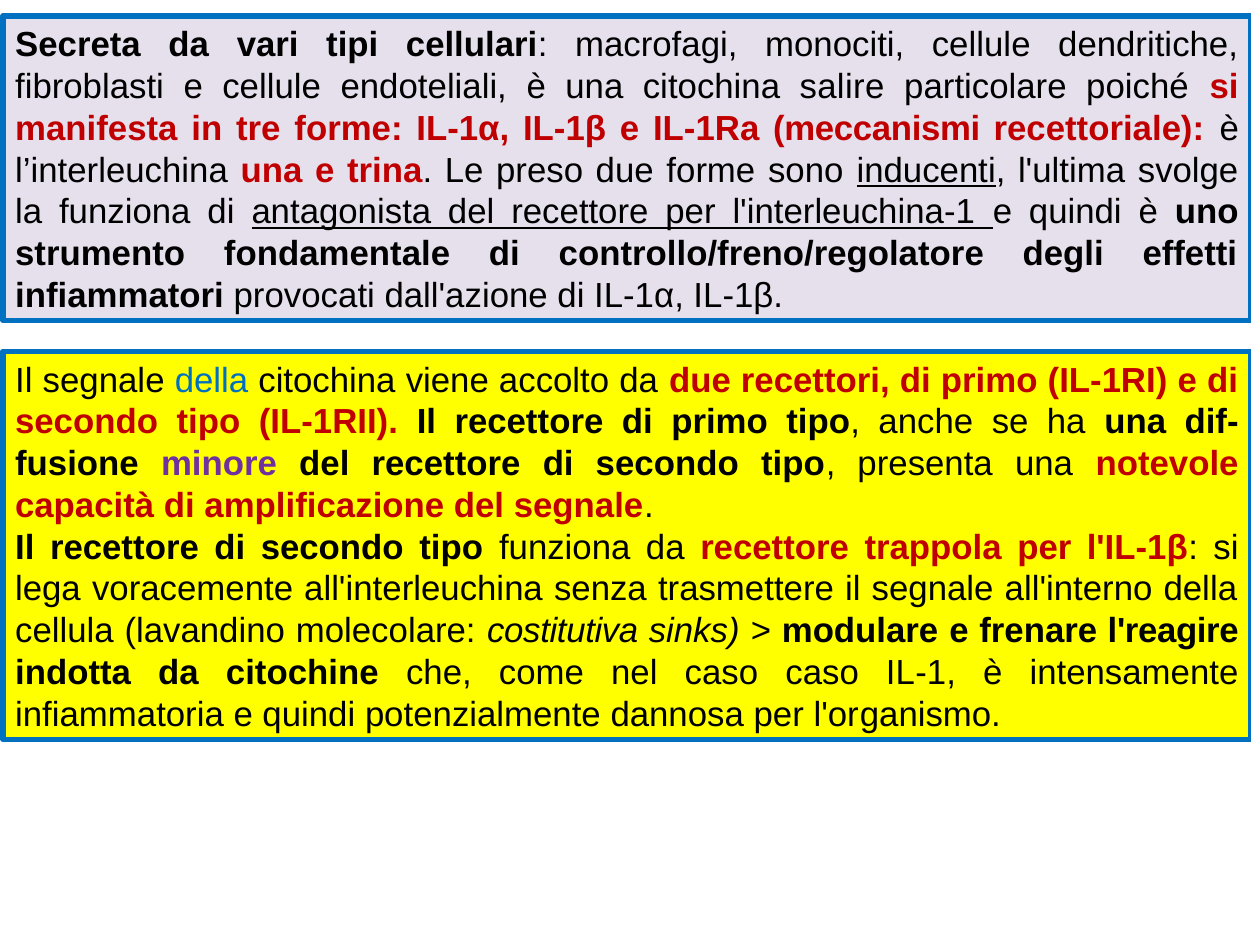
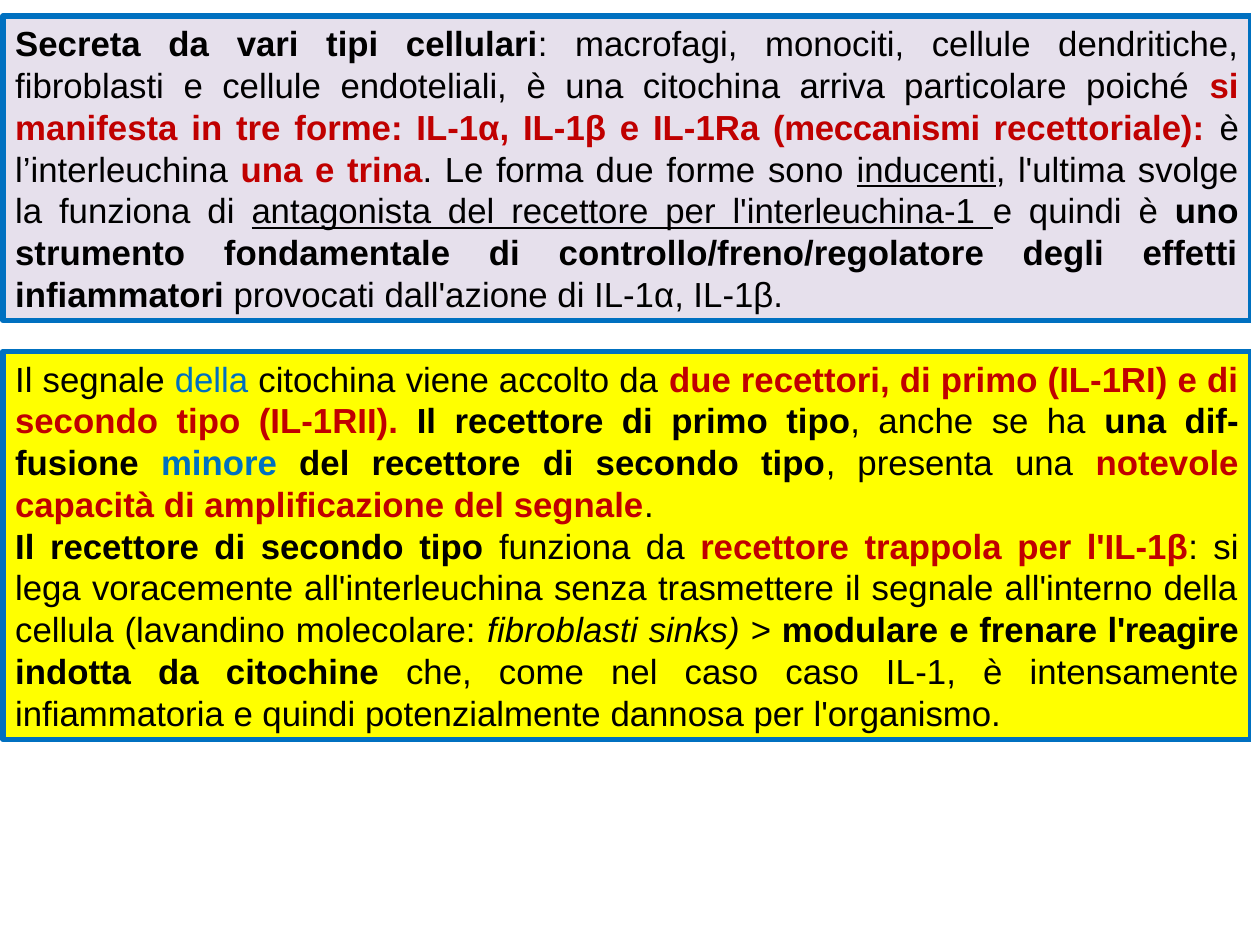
salire: salire -> arriva
preso: preso -> forma
minore colour: purple -> blue
molecolare costitutiva: costitutiva -> fibroblasti
